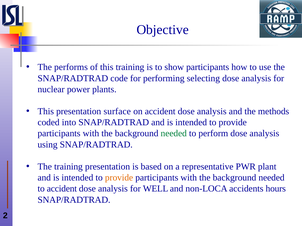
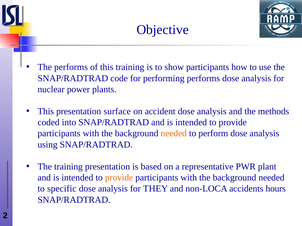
performing selecting: selecting -> performs
needed at (174, 134) colour: green -> orange
to accident: accident -> specific
WELL: WELL -> THEY
